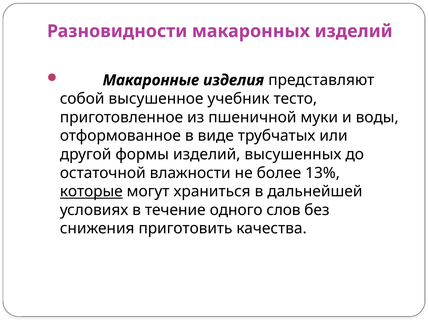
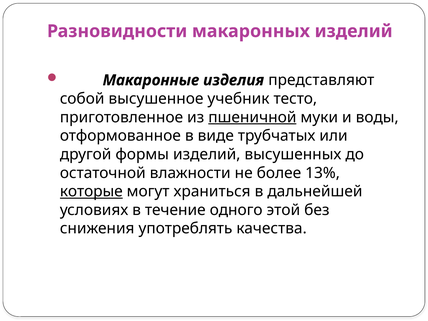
пшеничной underline: none -> present
слов: слов -> этой
приготовить: приготовить -> употреблять
